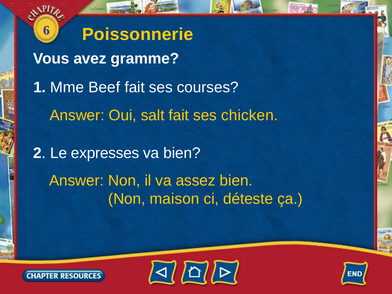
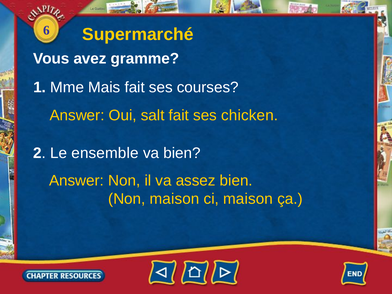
Poissonnerie: Poissonnerie -> Supermarché
Beef: Beef -> Mais
expresses: expresses -> ensemble
ci déteste: déteste -> maison
